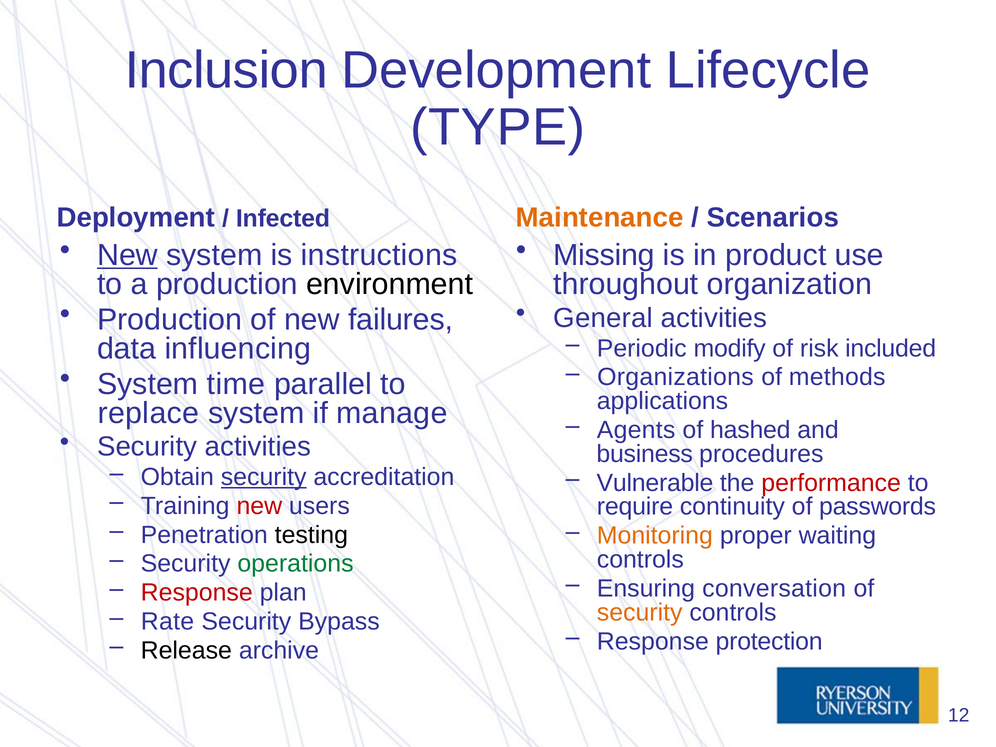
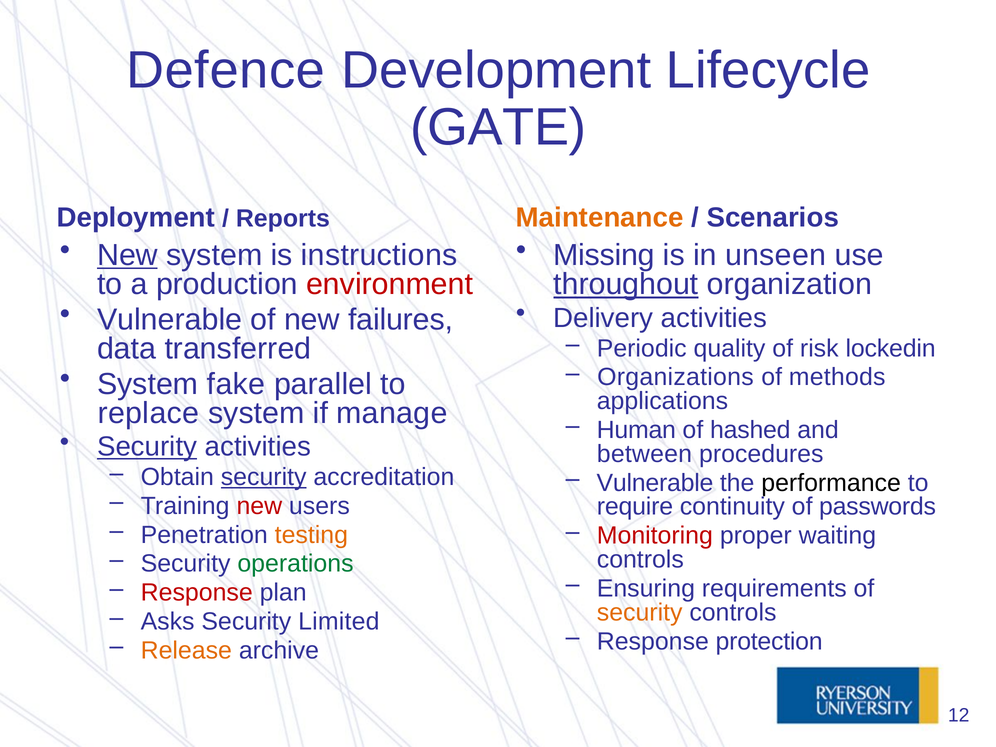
Inclusion: Inclusion -> Defence
TYPE: TYPE -> GATE
Infected: Infected -> Reports
product: product -> unseen
environment colour: black -> red
throughout underline: none -> present
General: General -> Delivery
Production at (170, 320): Production -> Vulnerable
influencing: influencing -> transferred
modify: modify -> quality
included: included -> lockedin
time: time -> fake
Agents: Agents -> Human
Security at (147, 447) underline: none -> present
business: business -> between
performance colour: red -> black
testing colour: black -> orange
Monitoring colour: orange -> red
conversation: conversation -> requirements
Rate: Rate -> Asks
Bypass: Bypass -> Limited
Release colour: black -> orange
